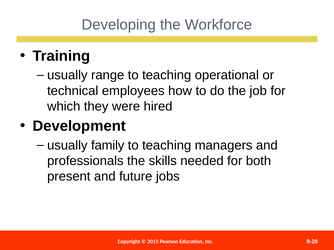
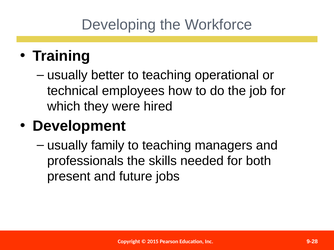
range: range -> better
